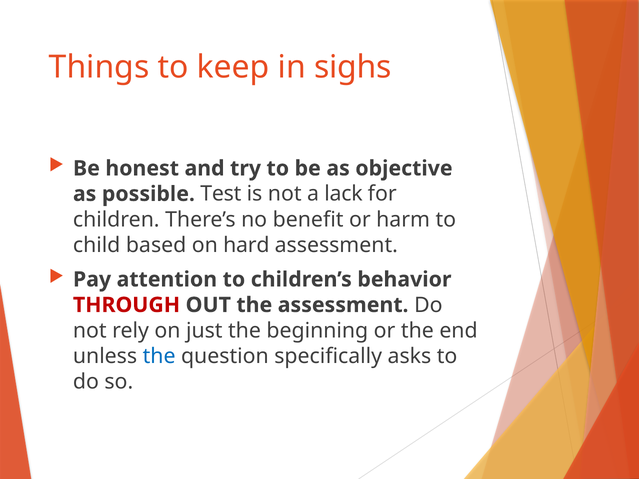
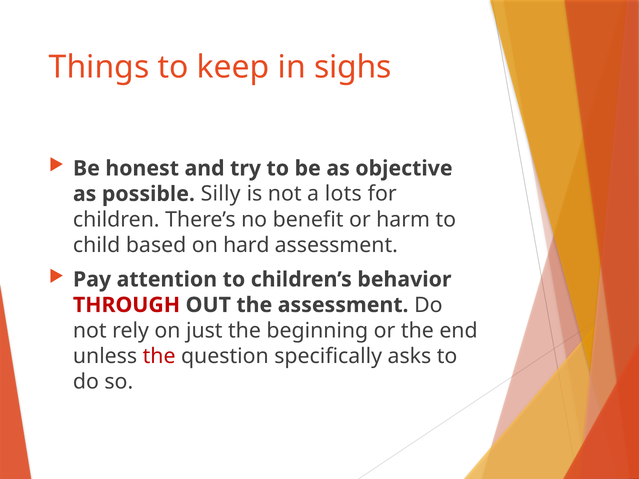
Test: Test -> Silly
lack: lack -> lots
the at (159, 356) colour: blue -> red
